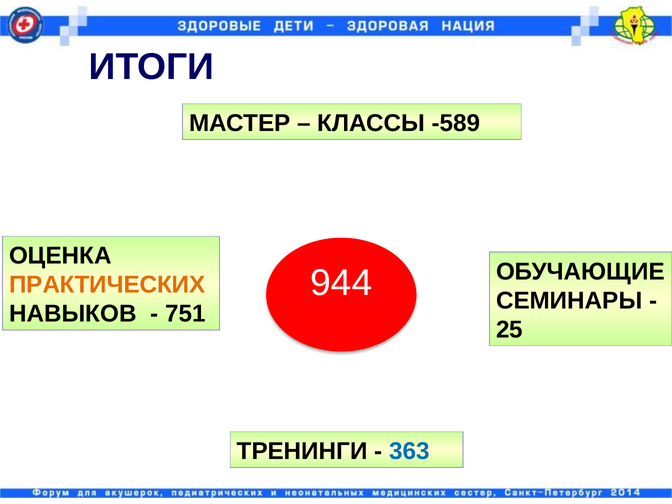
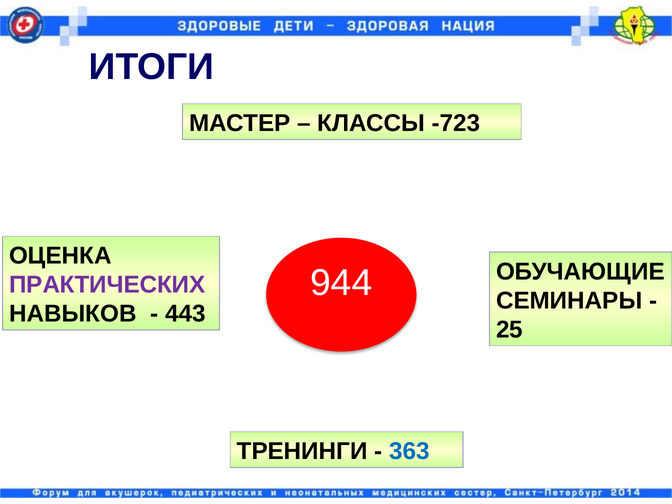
-589: -589 -> -723
ПРАКТИЧЕСКИХ colour: orange -> purple
751: 751 -> 443
